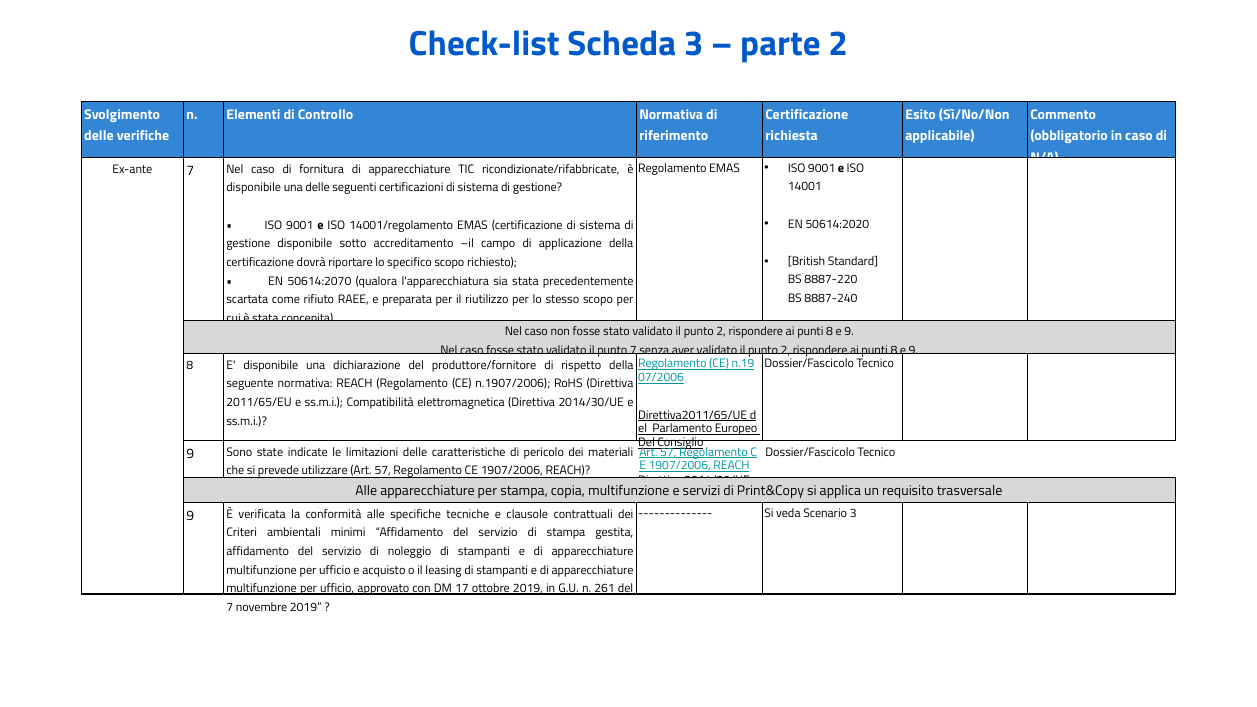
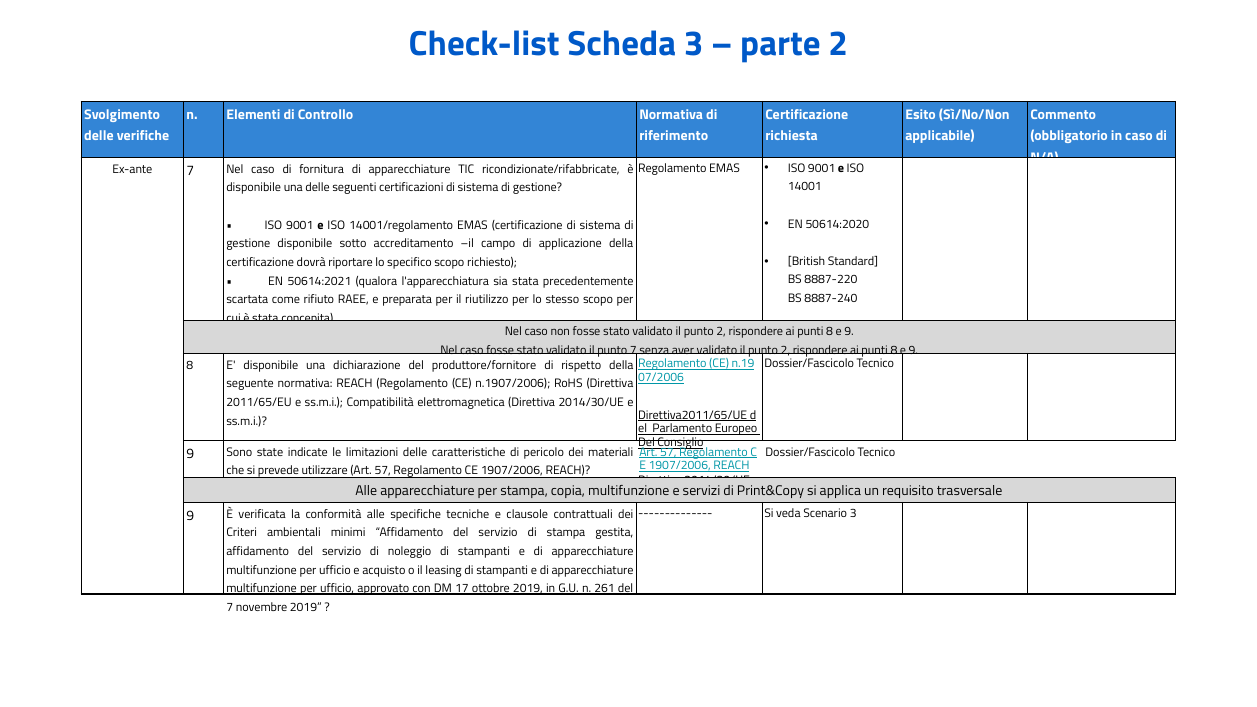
50614:2070: 50614:2070 -> 50614:2021
